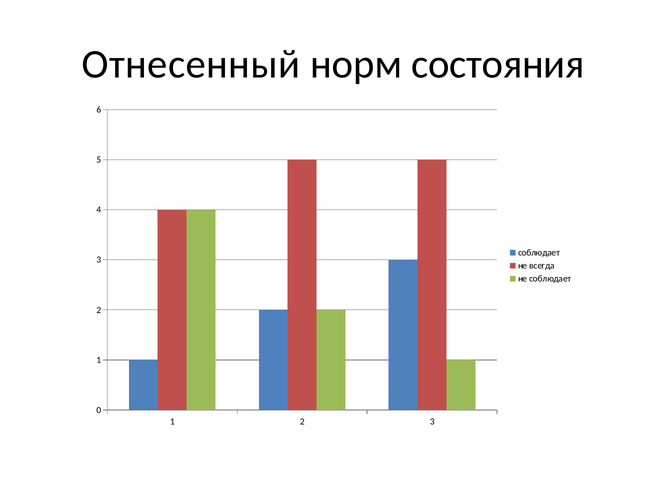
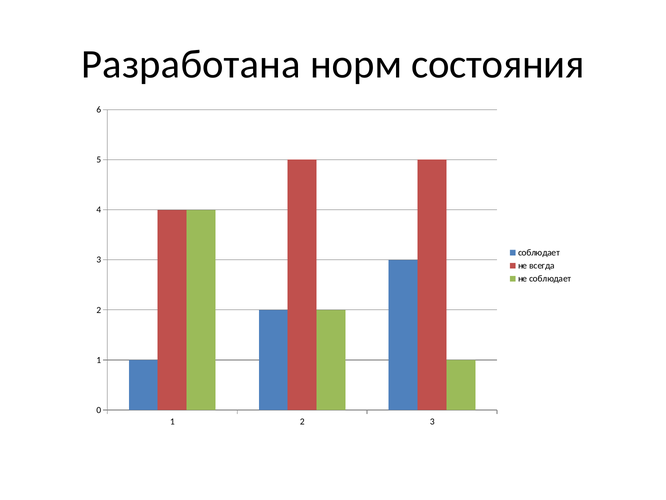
Отнесенный: Отнесенный -> Разработана
